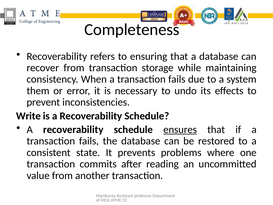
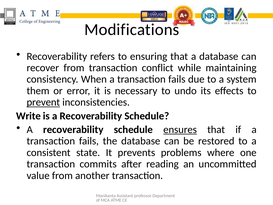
Completeness: Completeness -> Modifications
storage: storage -> conflict
prevent underline: none -> present
